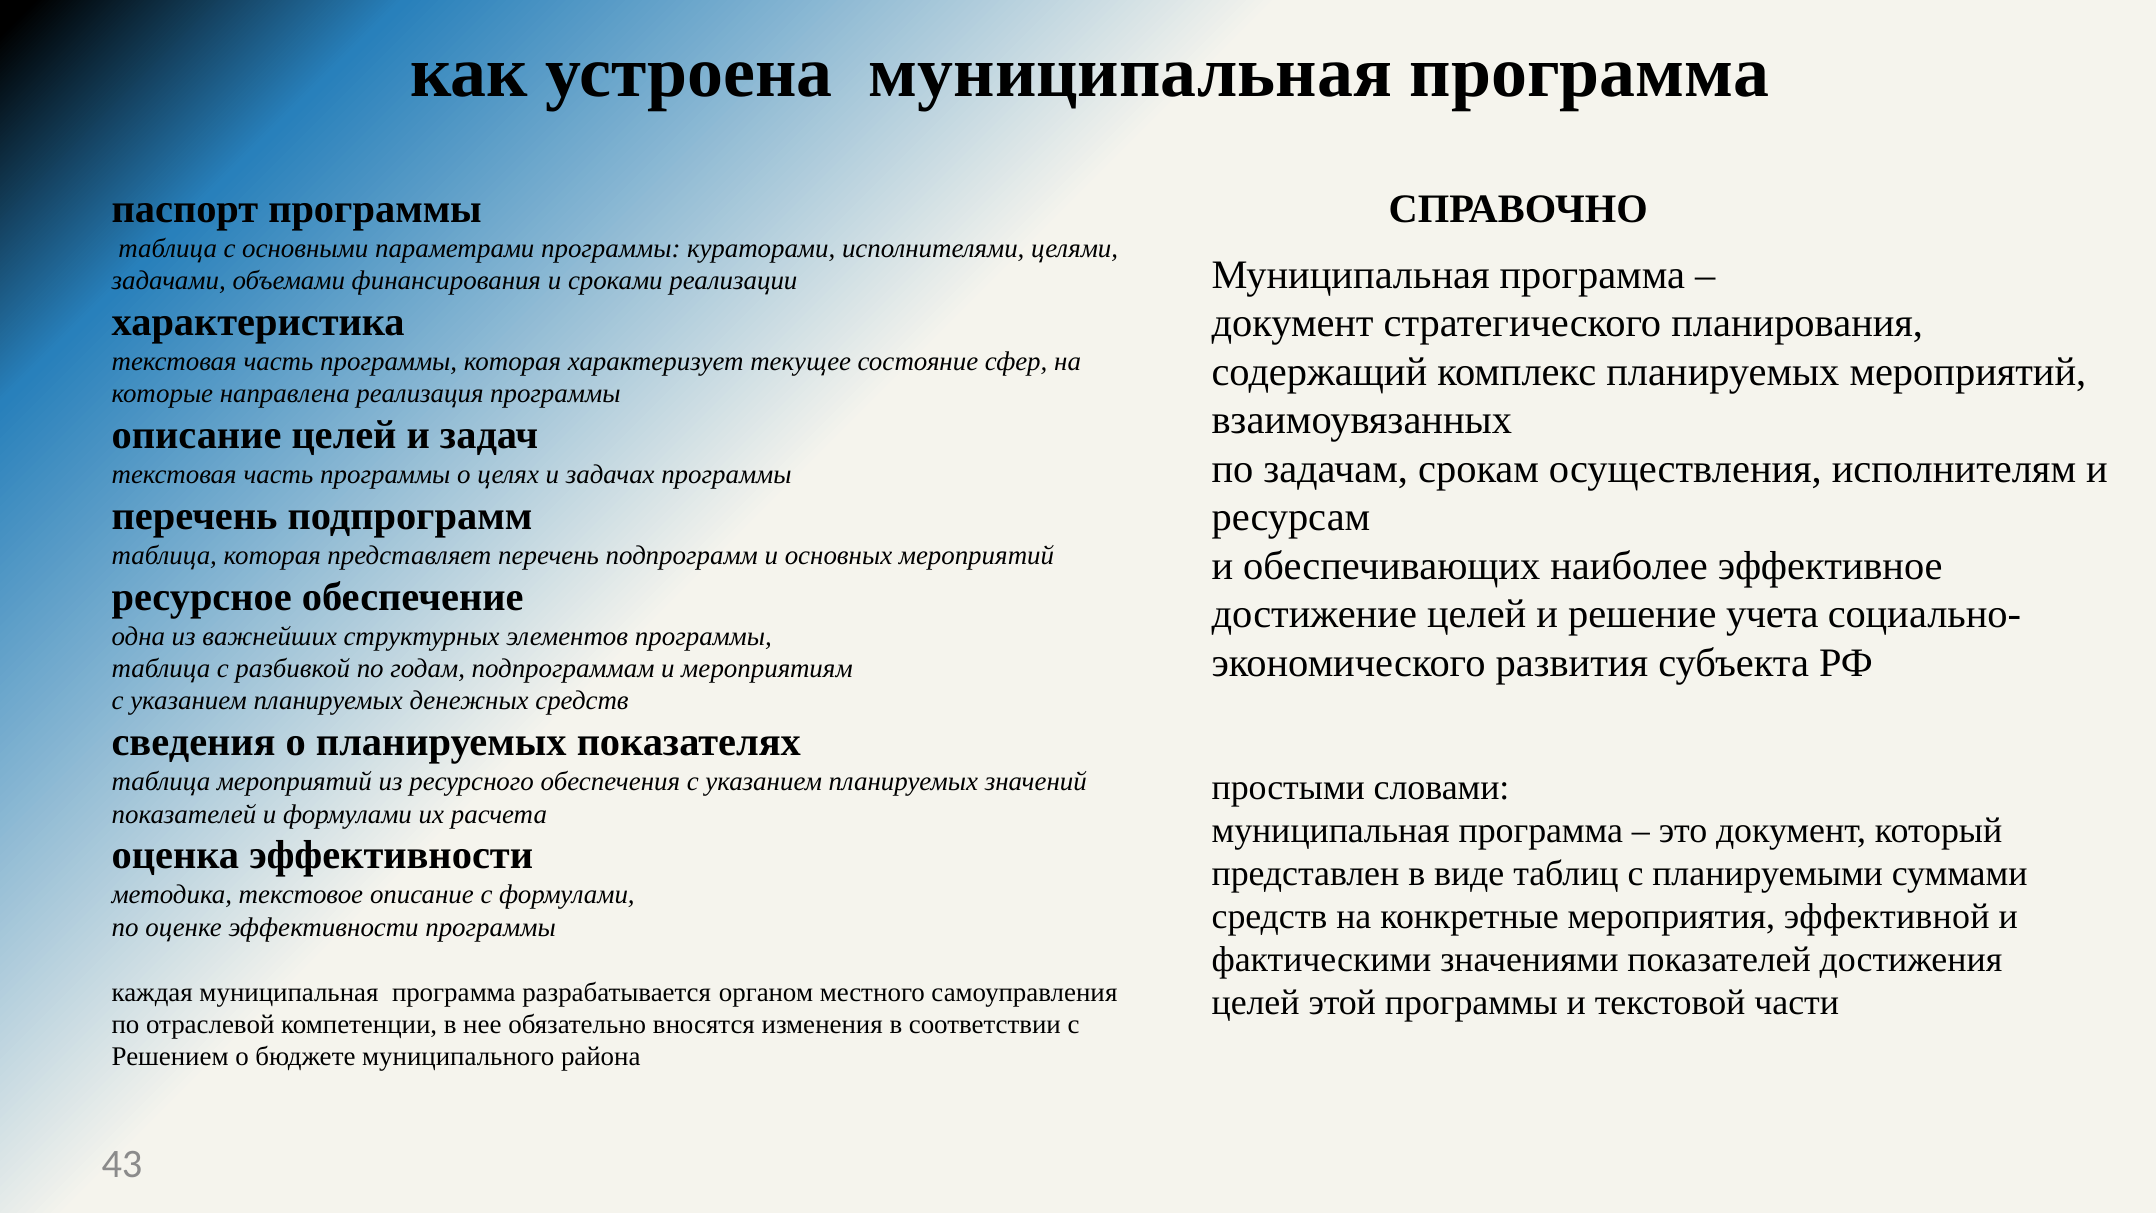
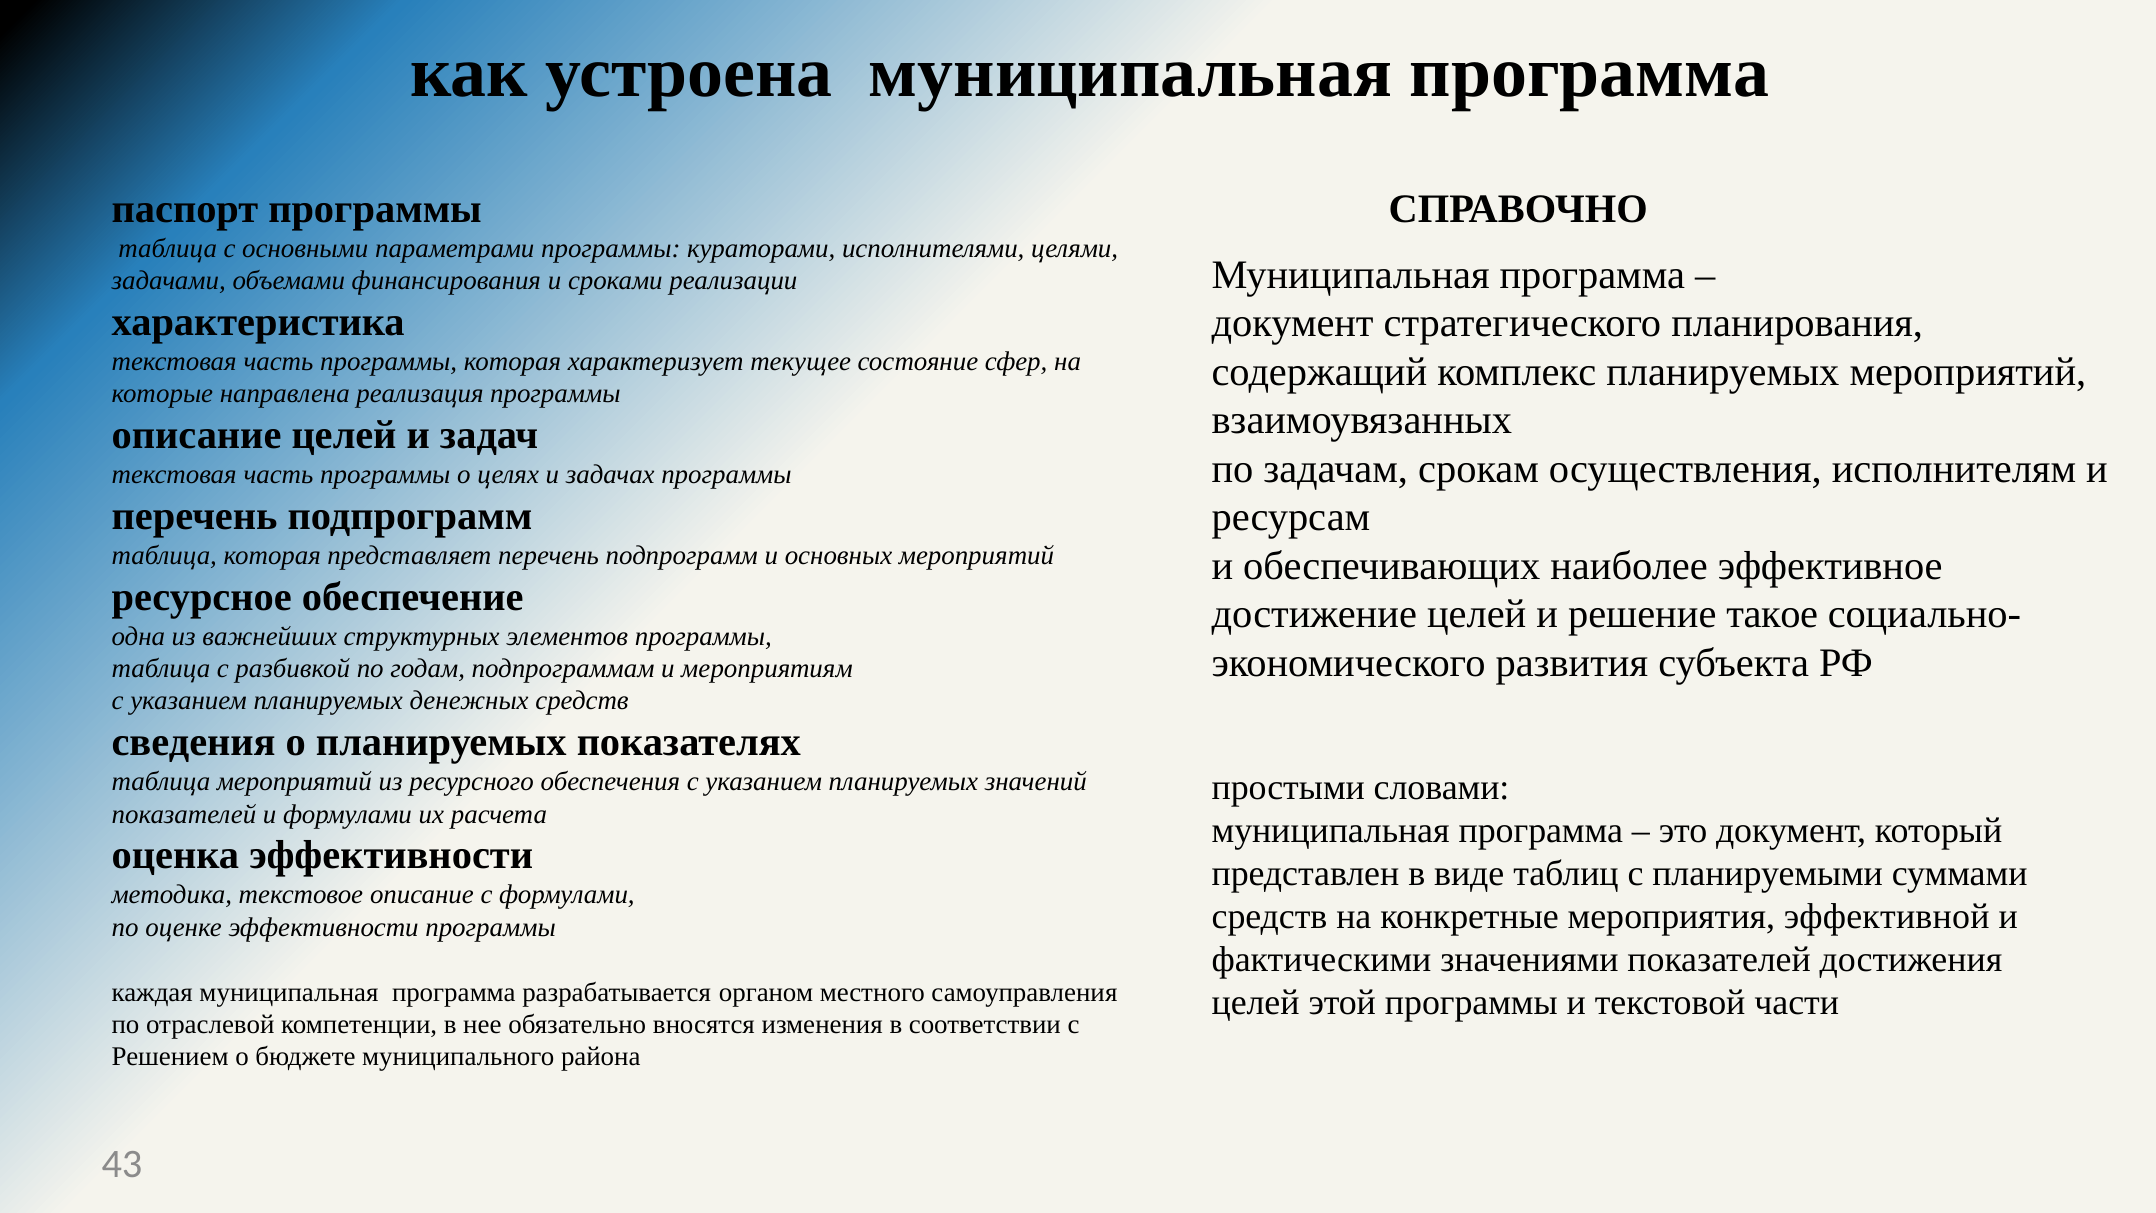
учета: учета -> такое
